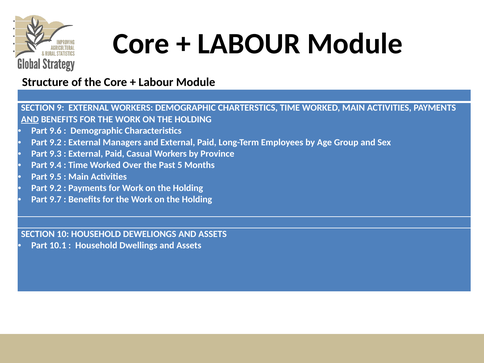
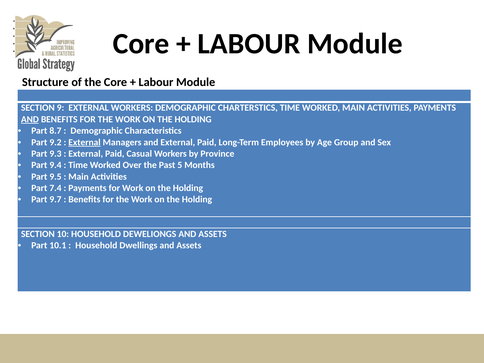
9.6: 9.6 -> 8.7
External at (84, 142) underline: none -> present
9.2 at (55, 188): 9.2 -> 7.4
